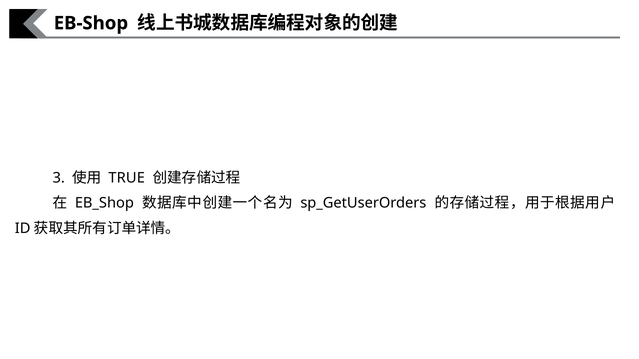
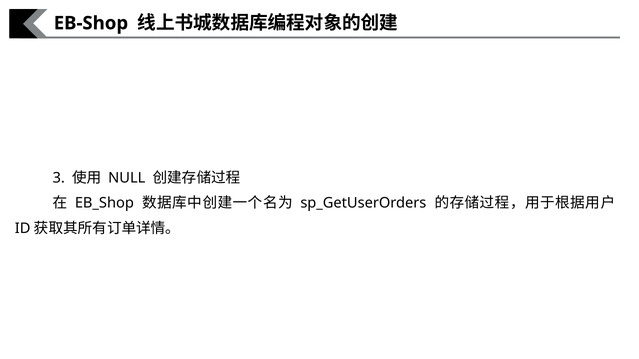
TRUE: TRUE -> NULL
